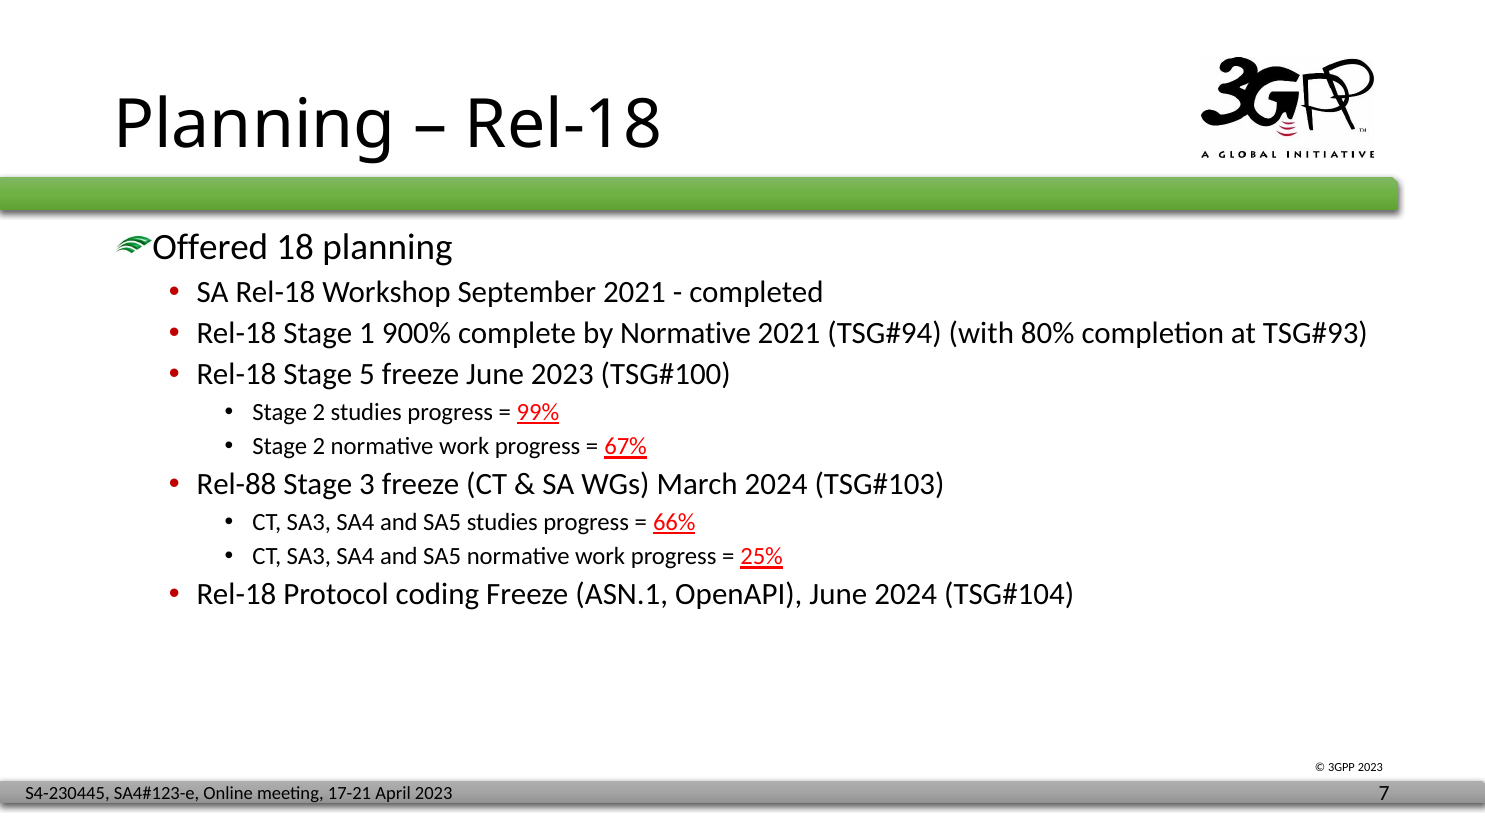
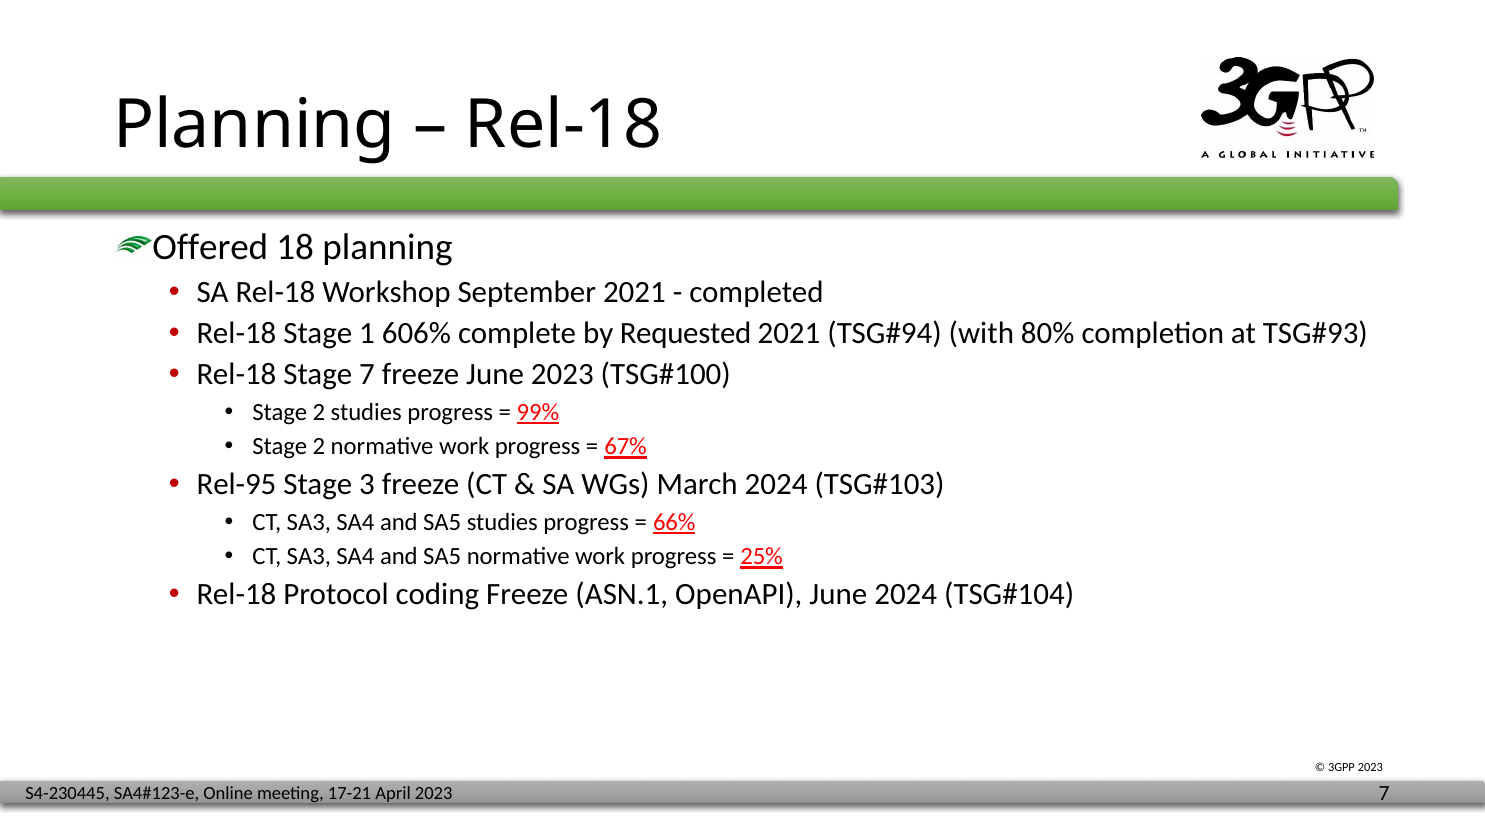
900%: 900% -> 606%
by Normative: Normative -> Requested
Stage 5: 5 -> 7
Rel-88: Rel-88 -> Rel-95
